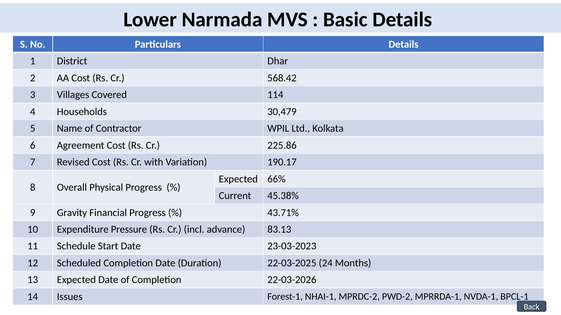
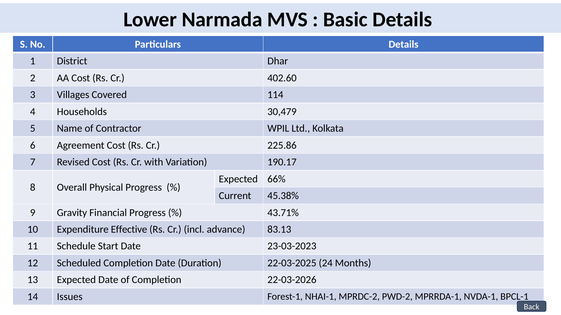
568.42: 568.42 -> 402.60
Pressure: Pressure -> Effective
